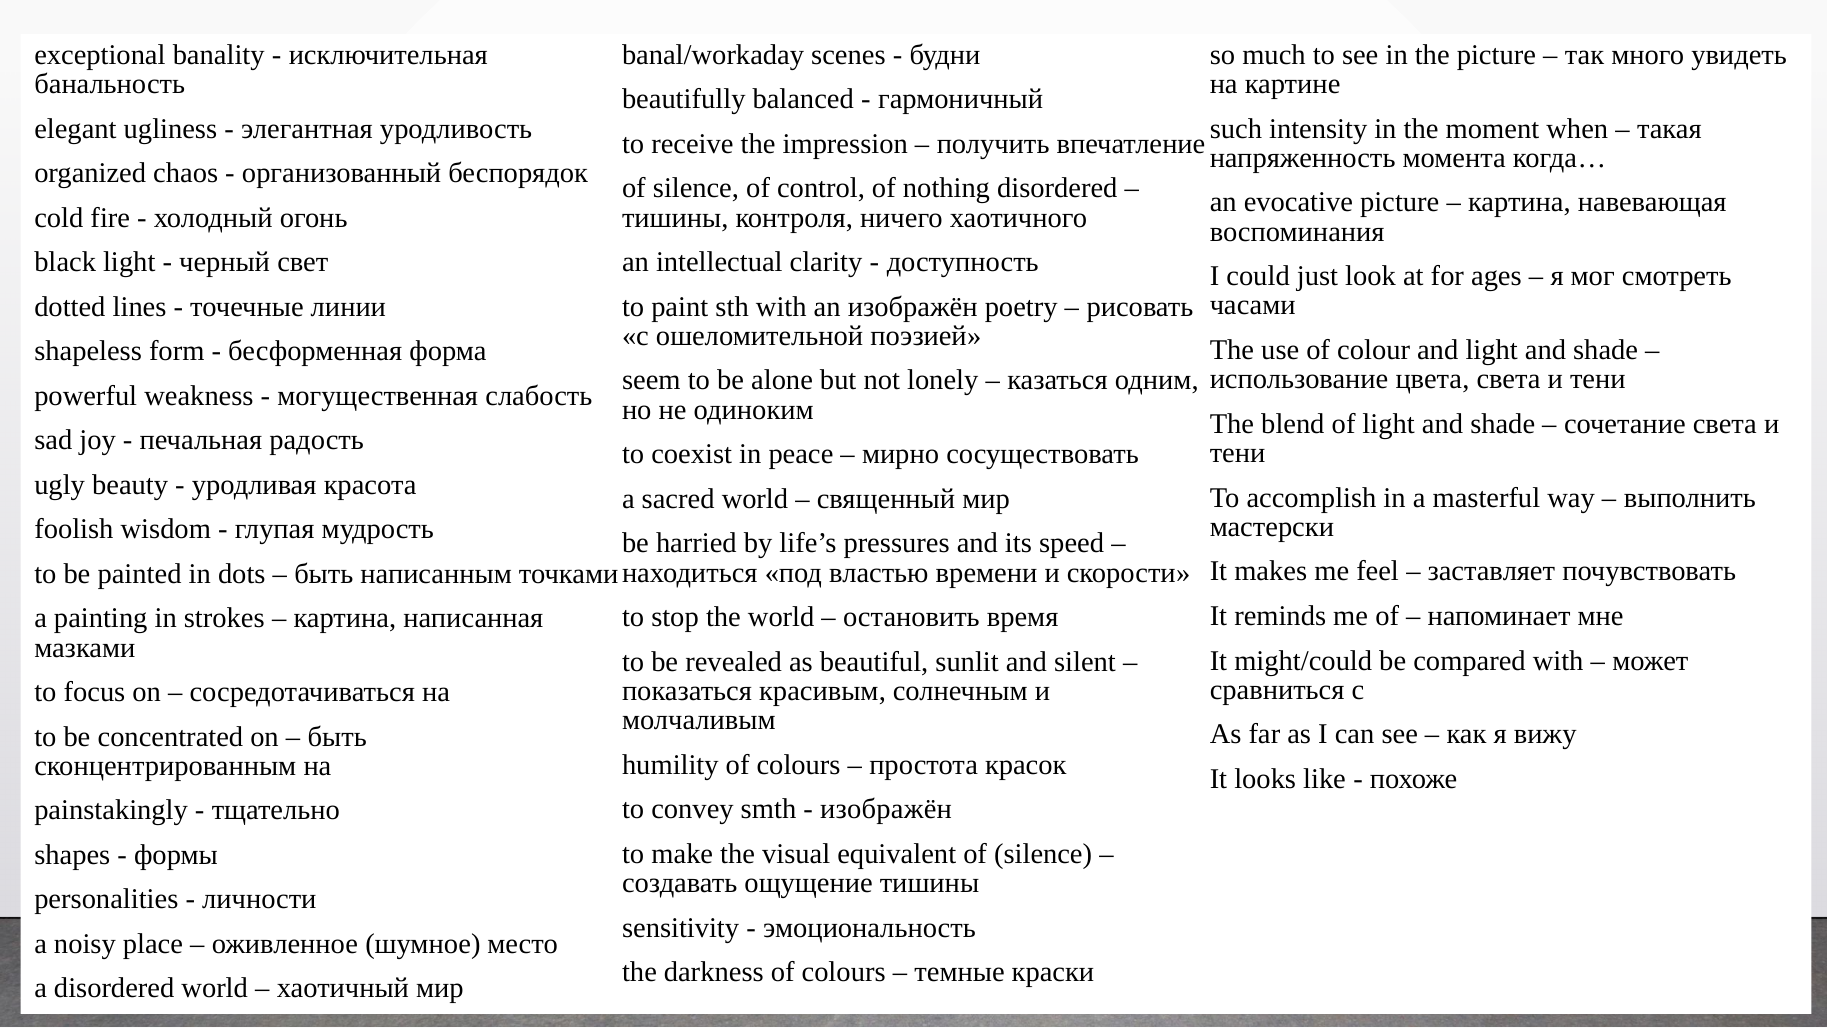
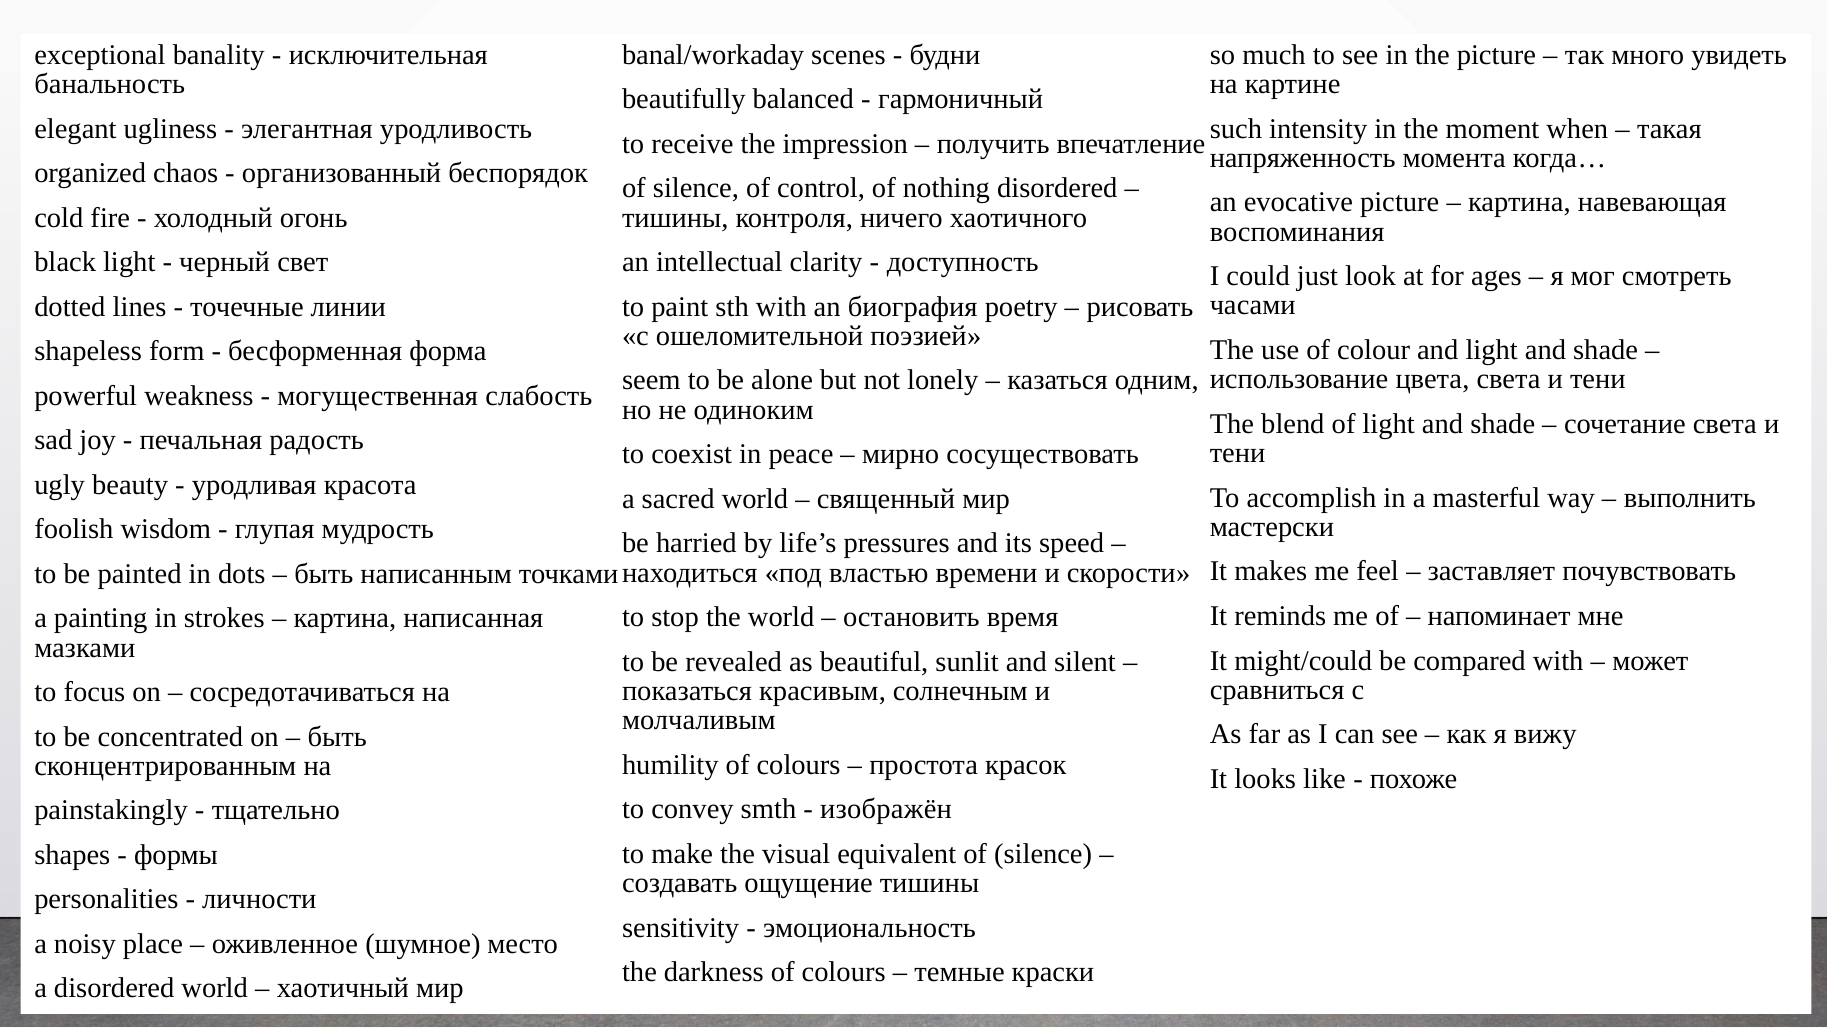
an изображён: изображён -> биография
